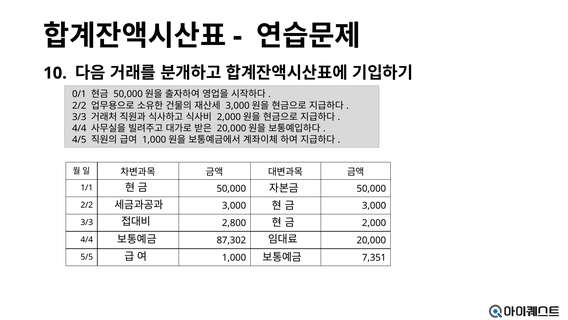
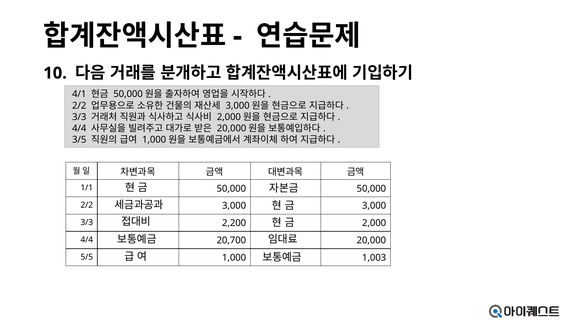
0/1: 0/1 -> 4/1
4/5: 4/5 -> 3/5
2,800: 2,800 -> 2,200
87,302: 87,302 -> 20,700
7,351: 7,351 -> 1,003
